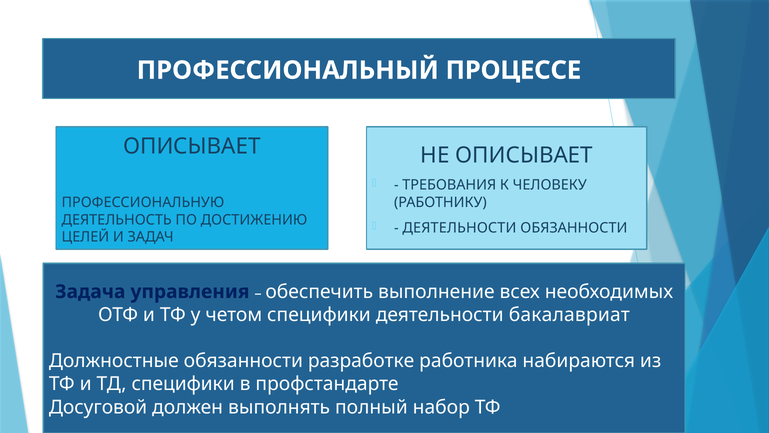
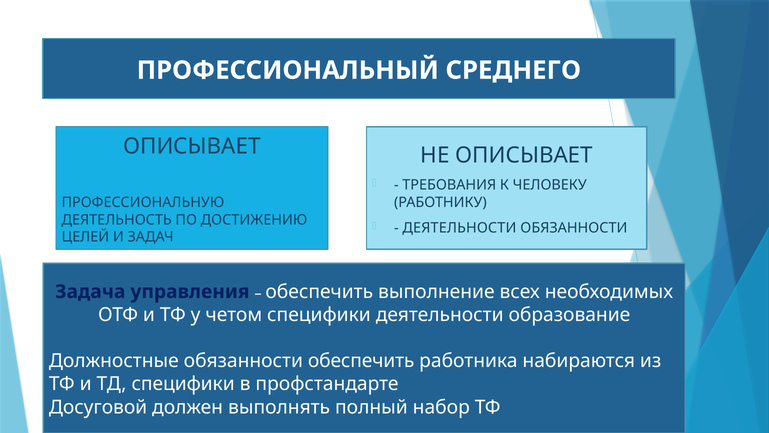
ПРОЦЕССЕ: ПРОЦЕССЕ -> СРЕДНЕГО
бакалавриат: бакалавриат -> образование
обязанности разработке: разработке -> обеспечить
